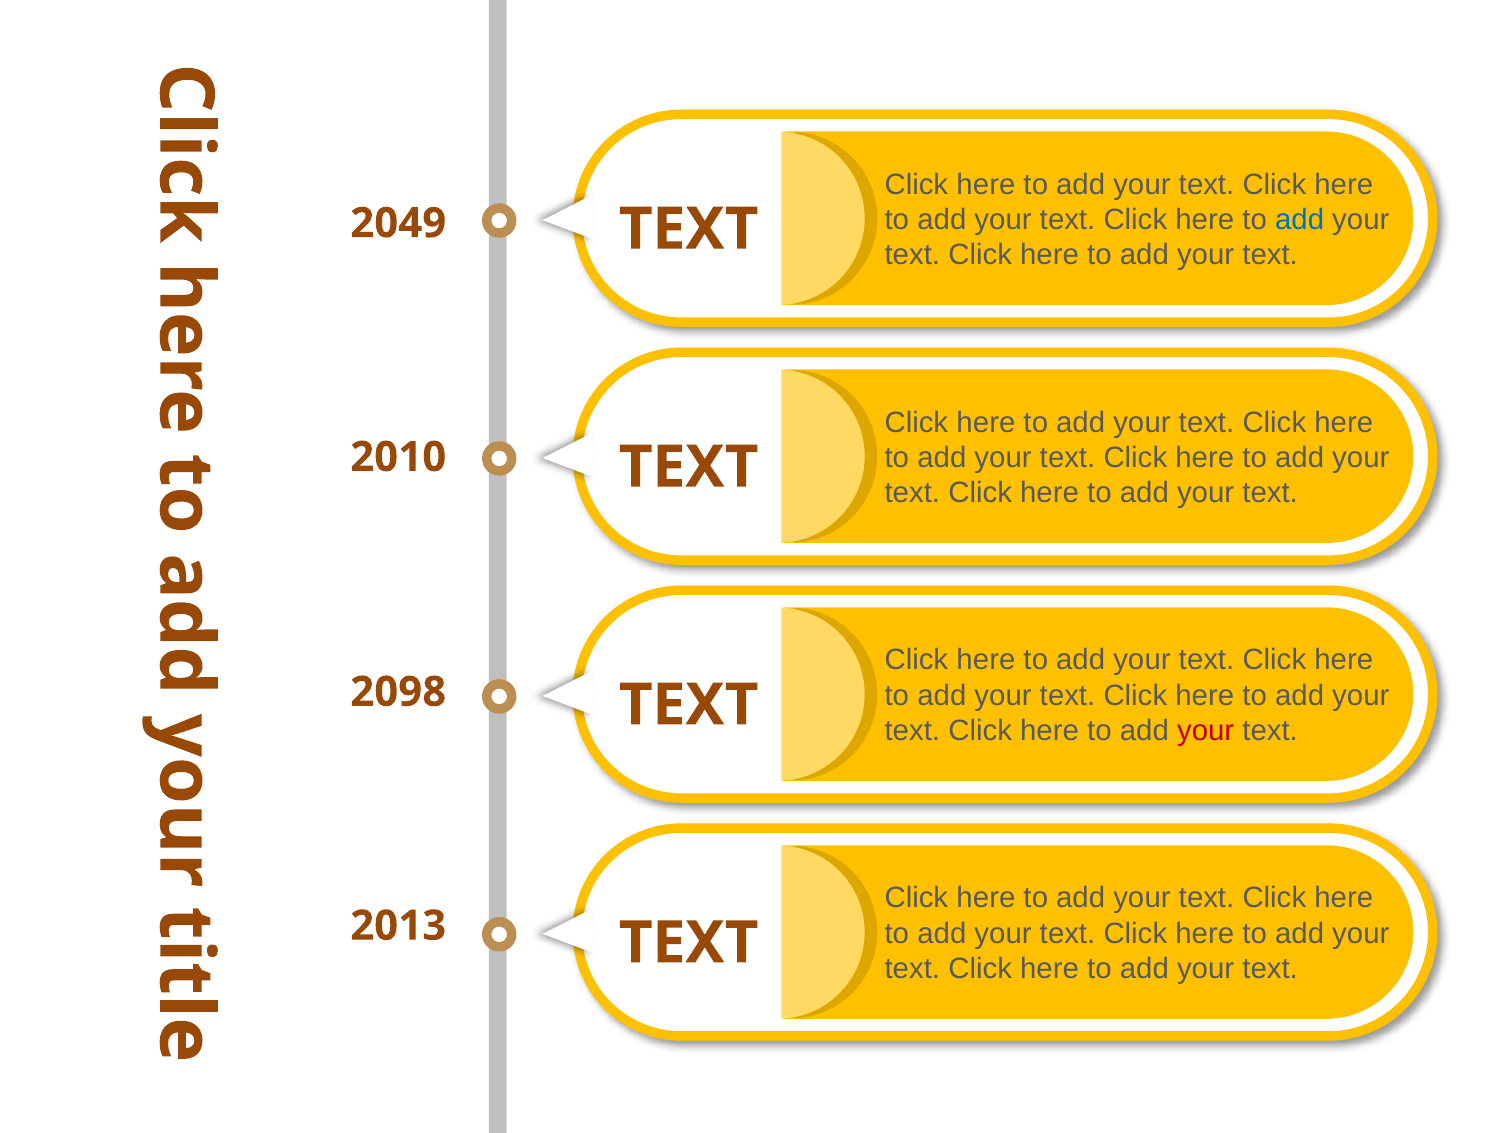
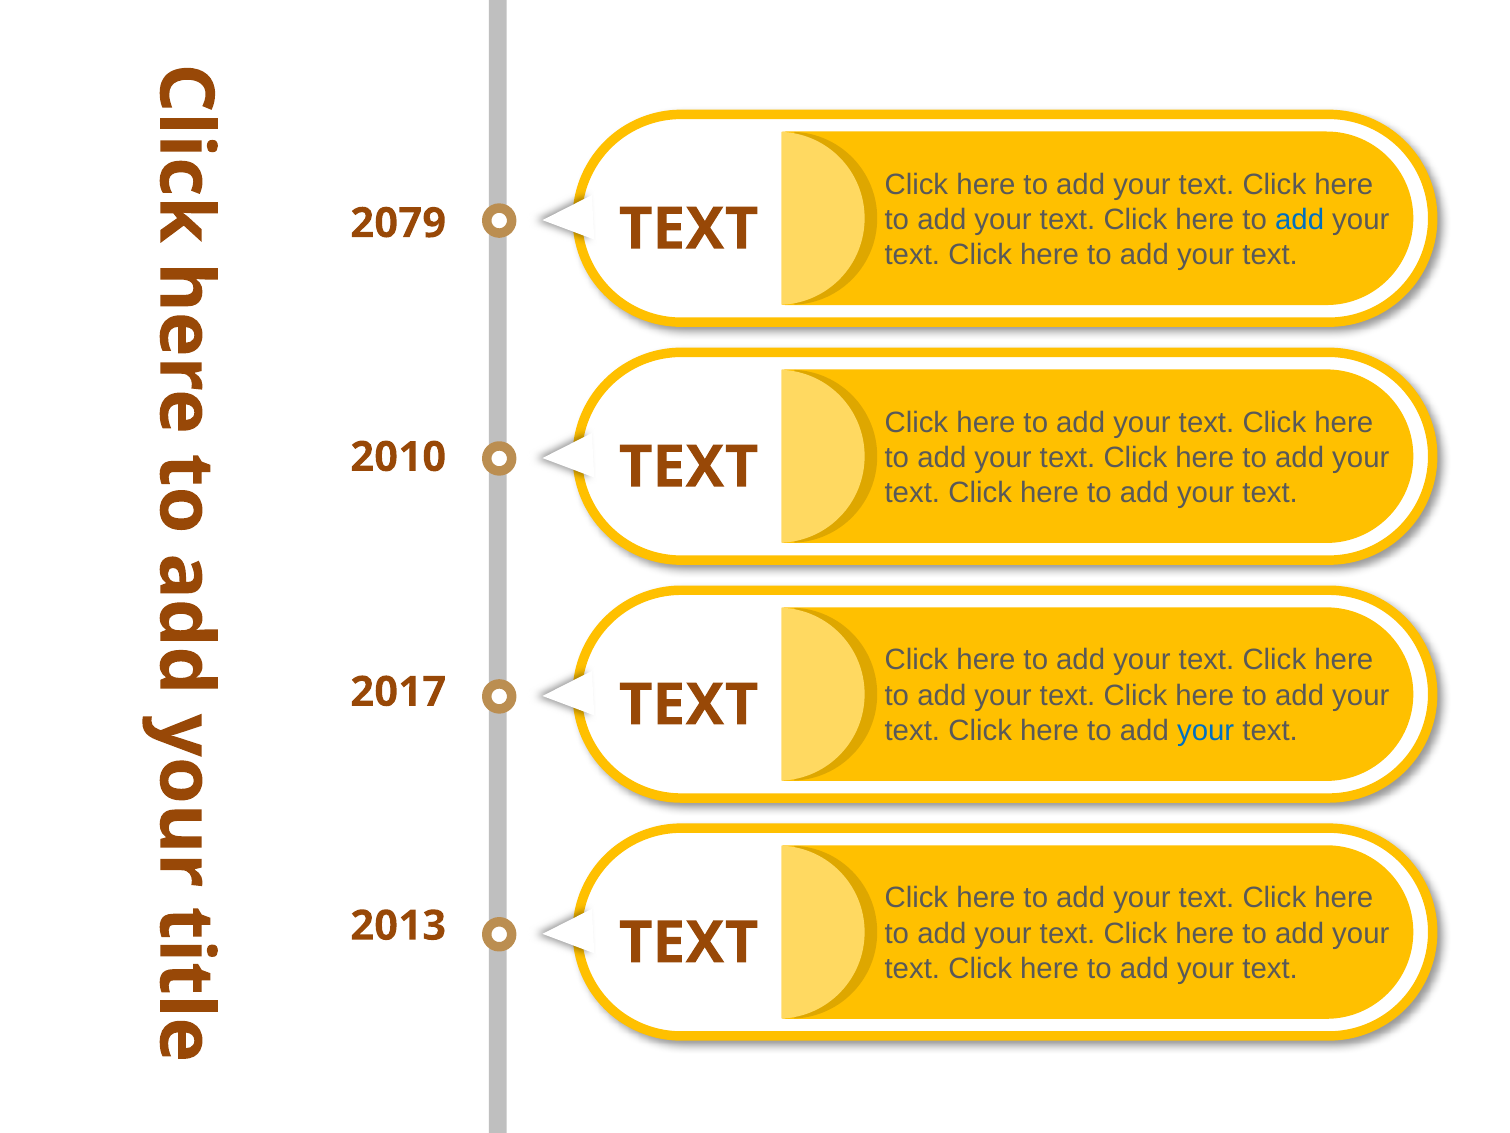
2049: 2049 -> 2079
2098: 2098 -> 2017
your at (1206, 731) colour: red -> blue
